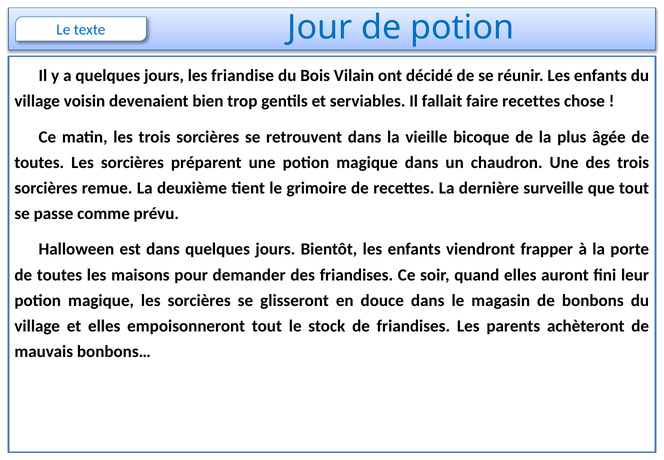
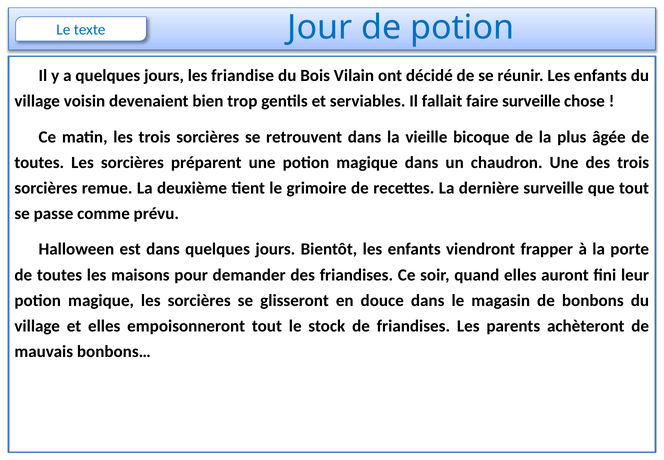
faire recettes: recettes -> surveille
